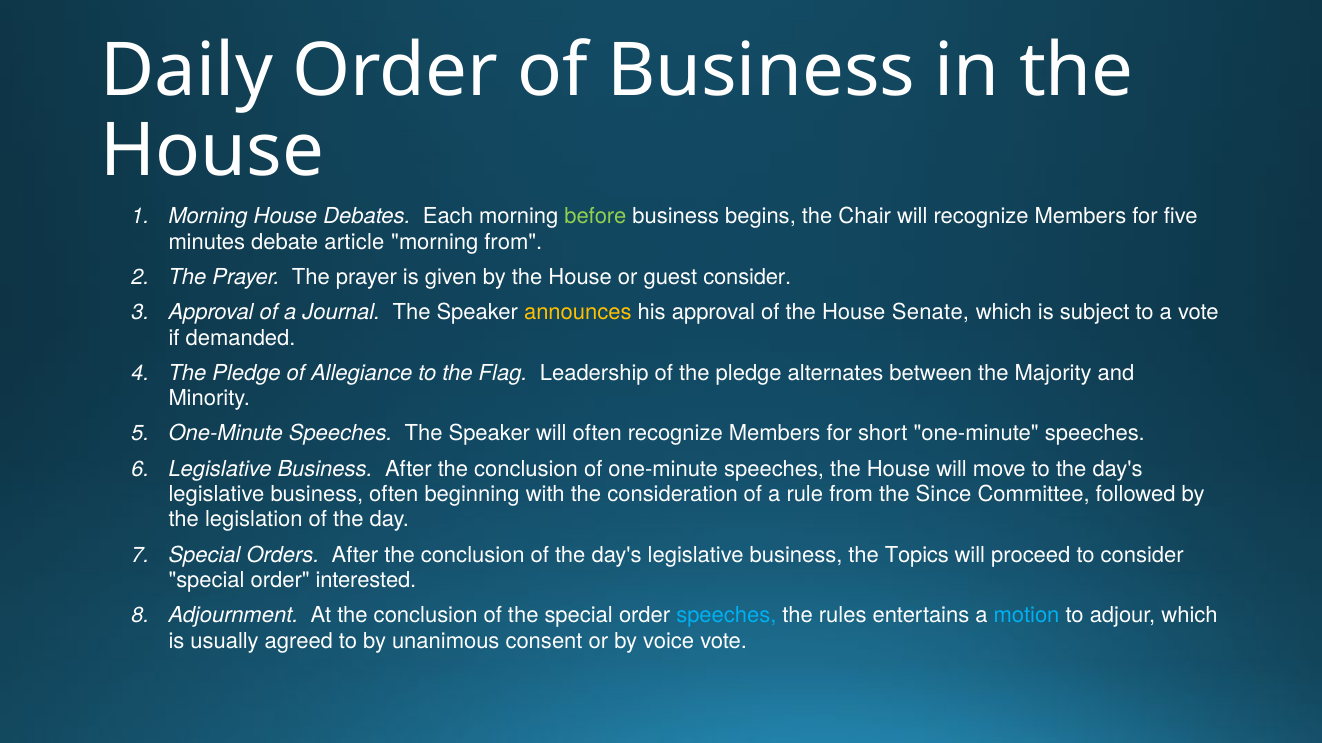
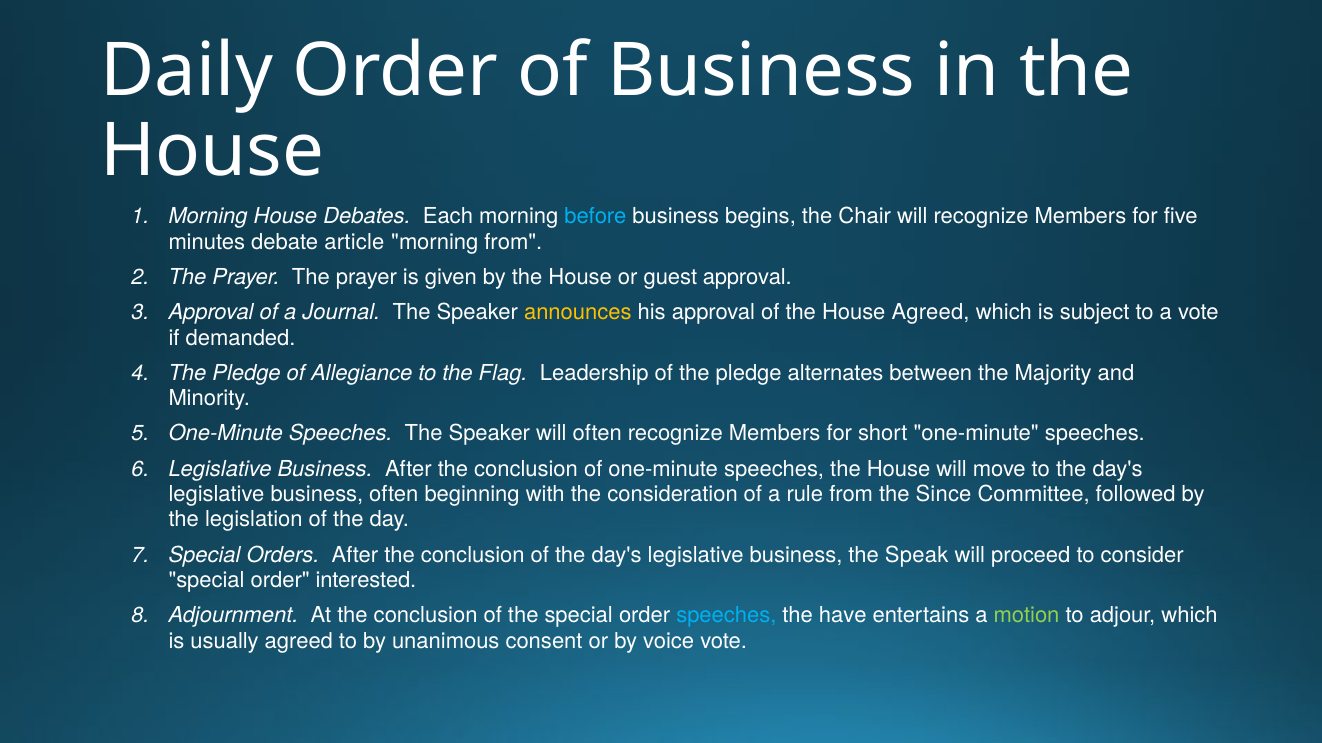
before colour: light green -> light blue
guest consider: consider -> approval
House Senate: Senate -> Agreed
Topics: Topics -> Speak
rules: rules -> have
motion colour: light blue -> light green
